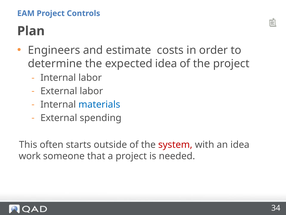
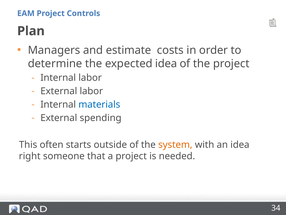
Engineers: Engineers -> Managers
system colour: red -> orange
work: work -> right
